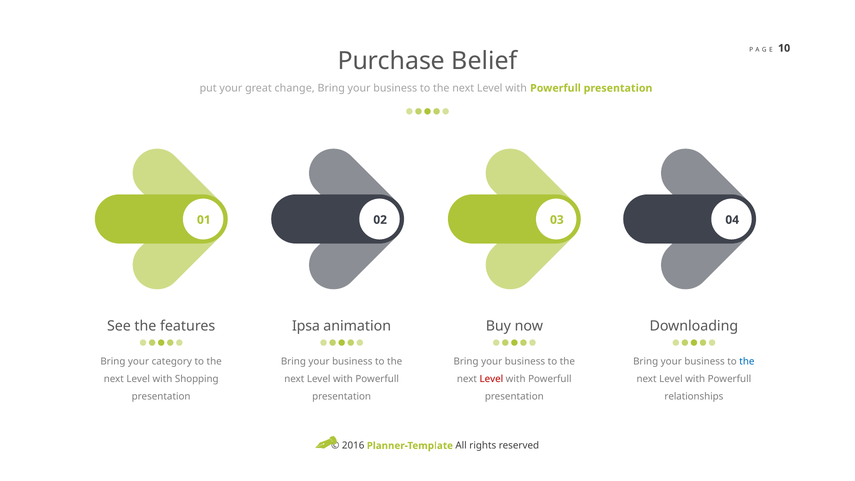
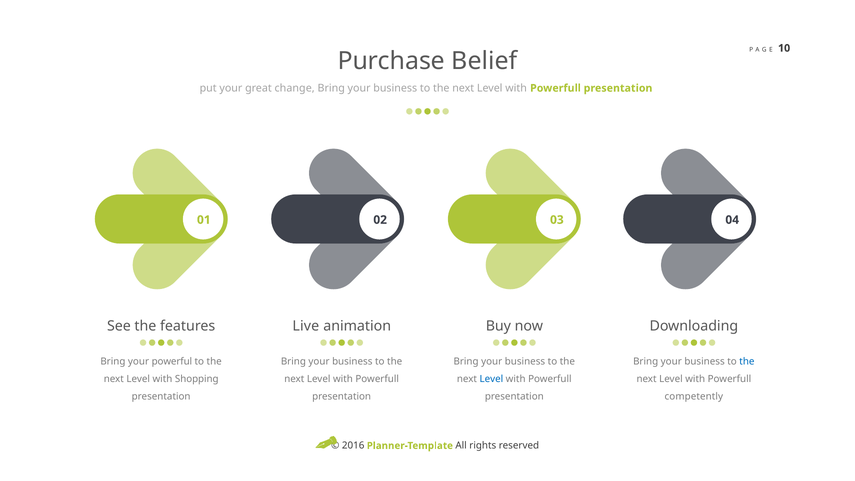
Ipsa: Ipsa -> Live
category: category -> powerful
Level at (491, 379) colour: red -> blue
relationships: relationships -> competently
